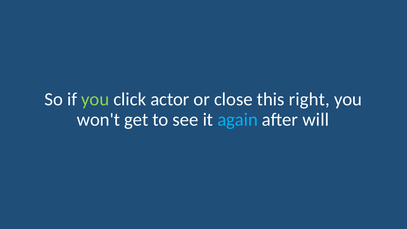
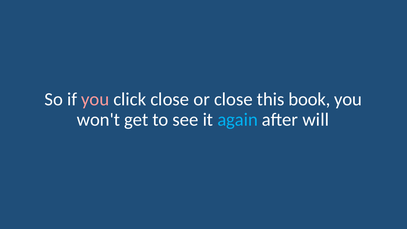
you at (95, 99) colour: light green -> pink
click actor: actor -> close
right: right -> book
